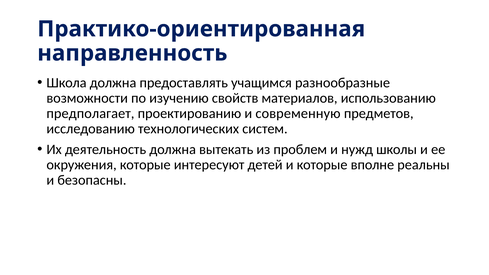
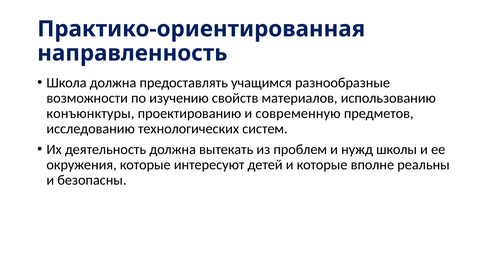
предполагает: предполагает -> конъюнктуры
